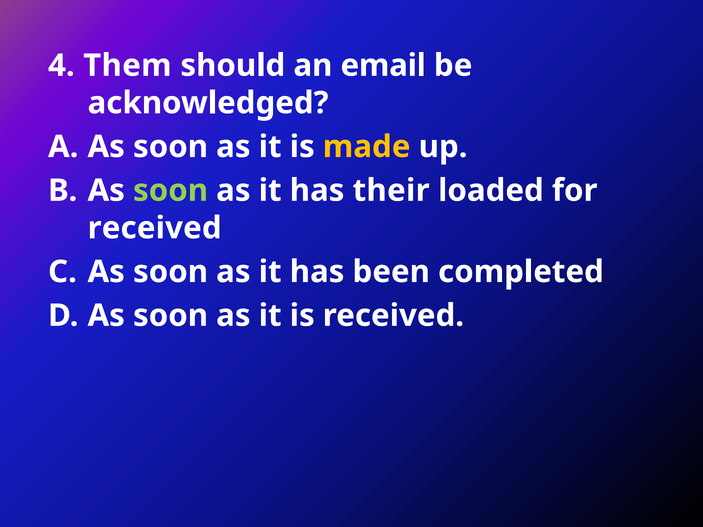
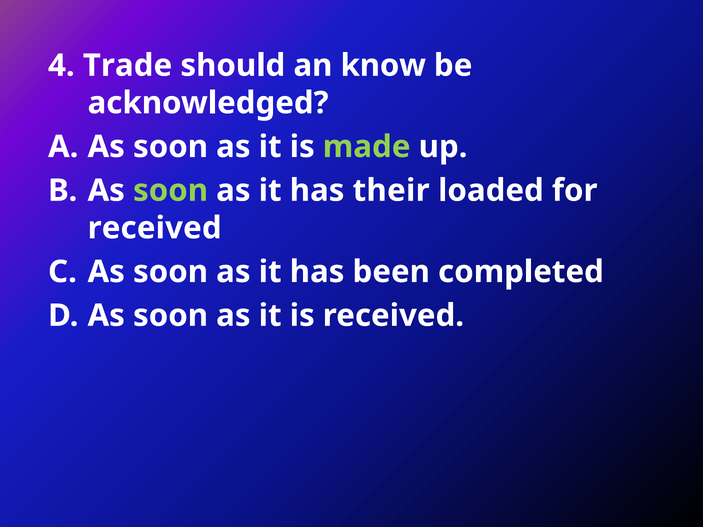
Them: Them -> Trade
email: email -> know
made colour: yellow -> light green
